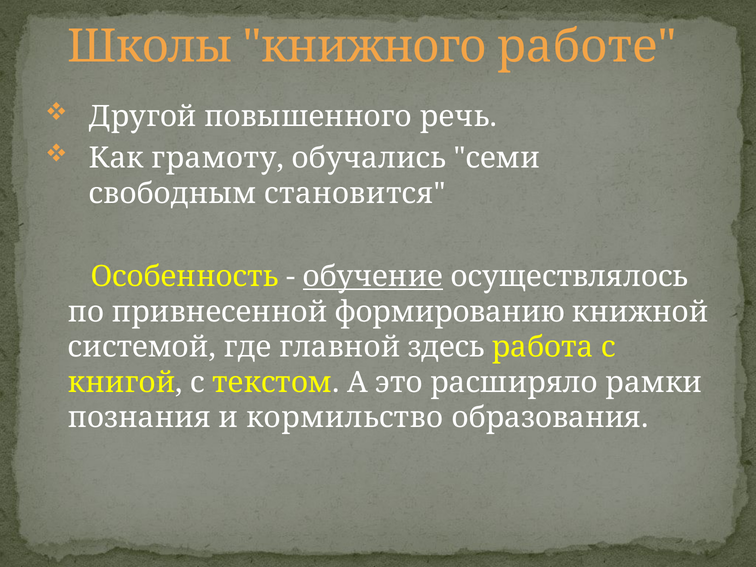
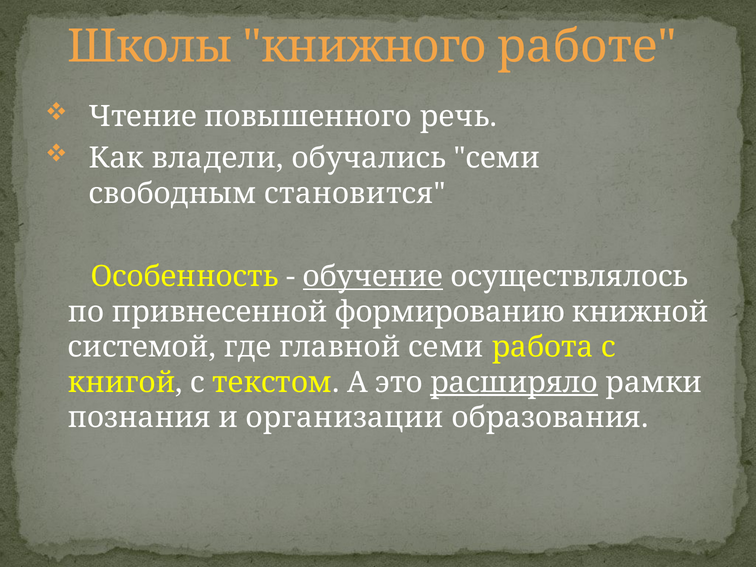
Другой: Другой -> Чтение
грамоту: грамоту -> владели
главной здесь: здесь -> семи
расширяло underline: none -> present
кормильство: кормильство -> организации
